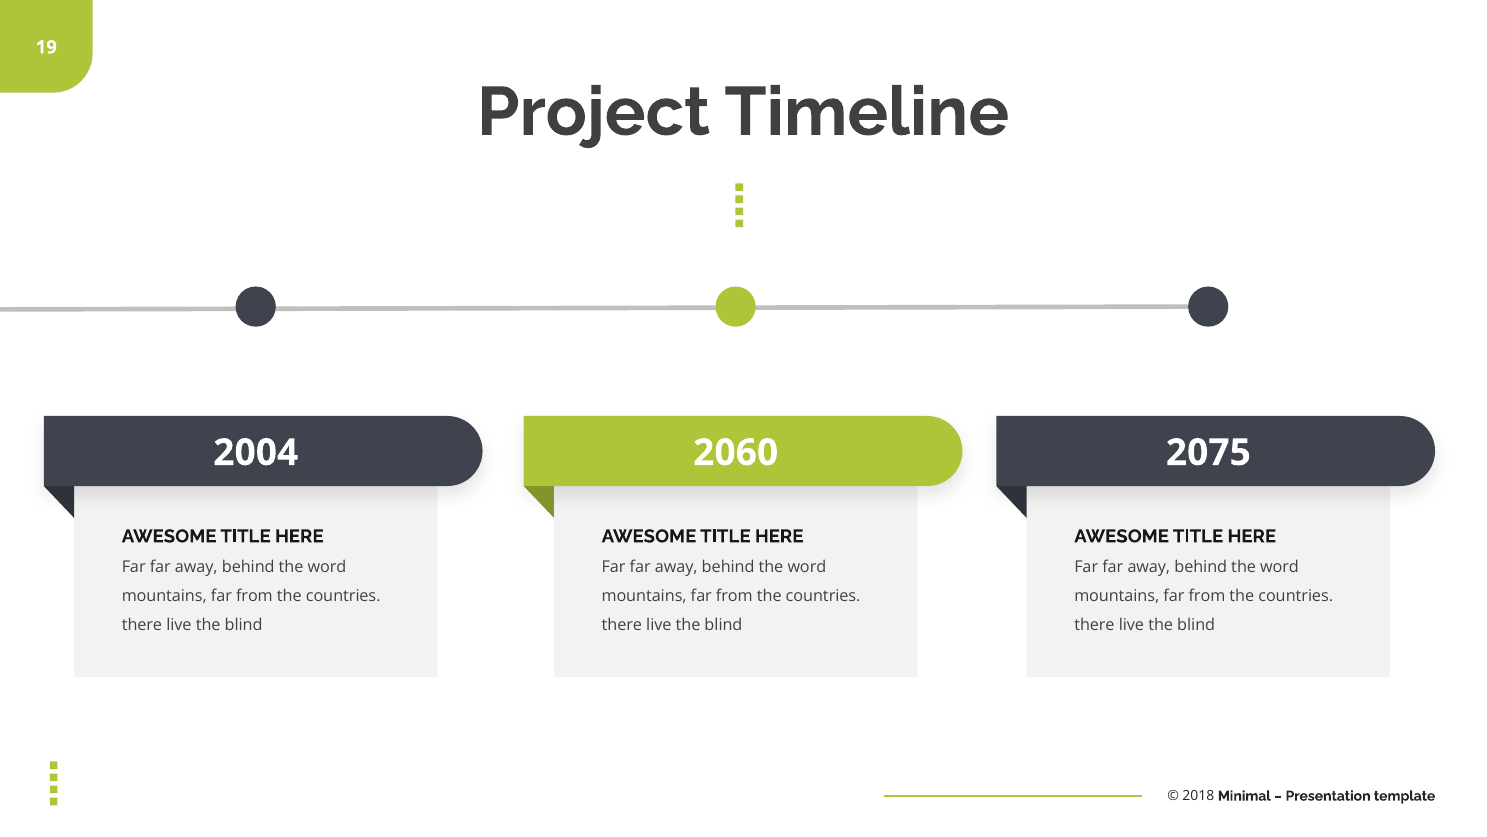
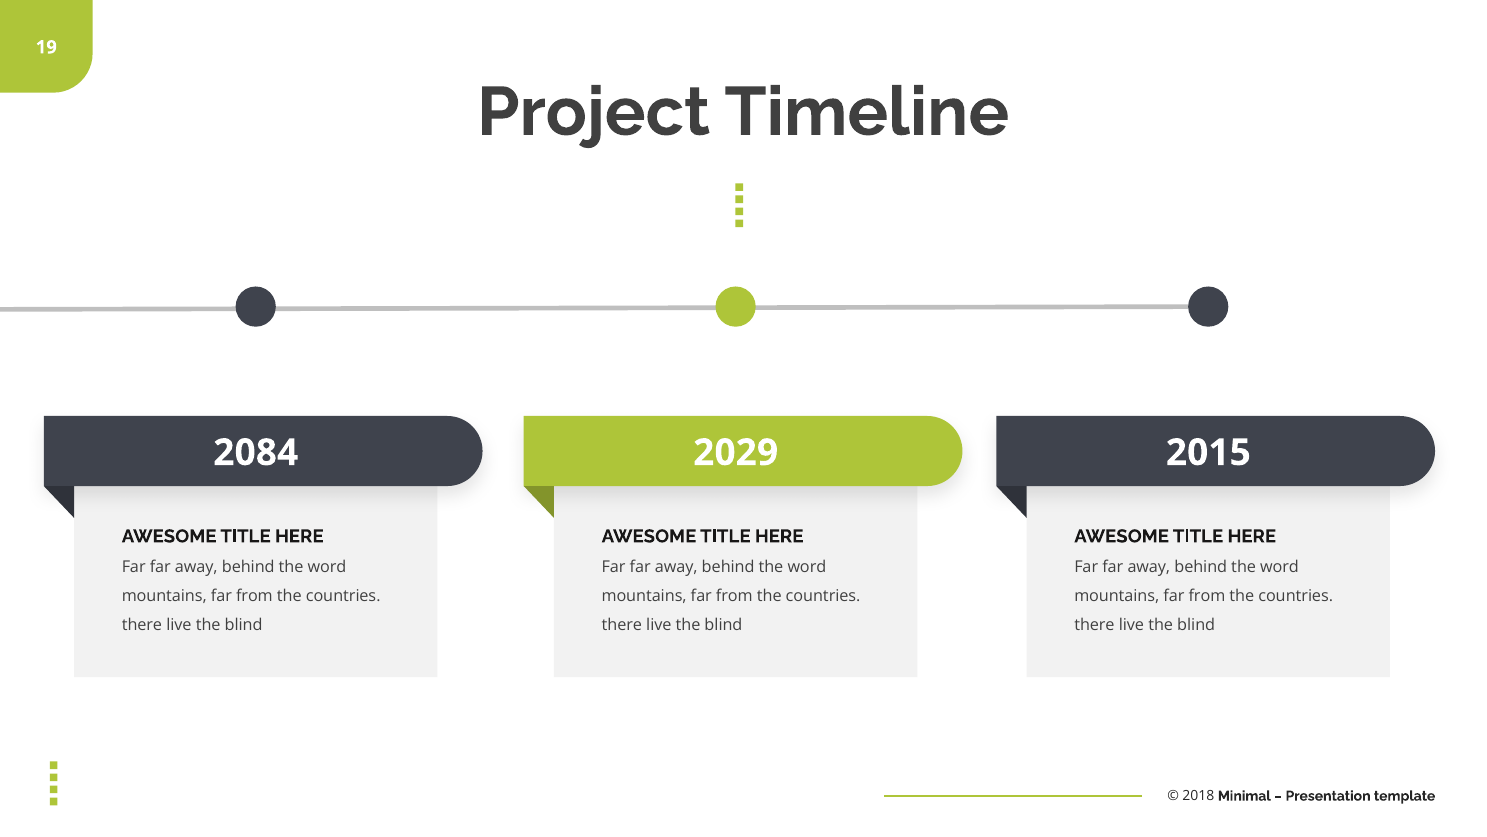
2004: 2004 -> 2084
2060: 2060 -> 2029
2075: 2075 -> 2015
